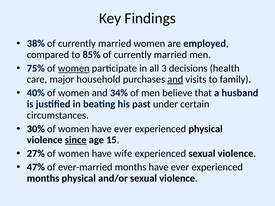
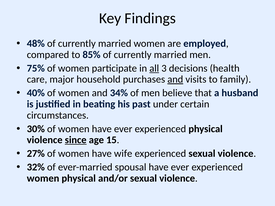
38%: 38% -> 48%
women at (74, 68) underline: present -> none
all underline: none -> present
47%: 47% -> 32%
ever-married months: months -> spousal
months at (43, 178): months -> women
